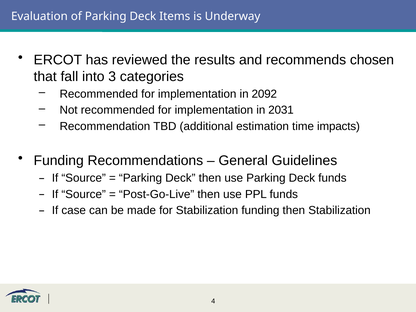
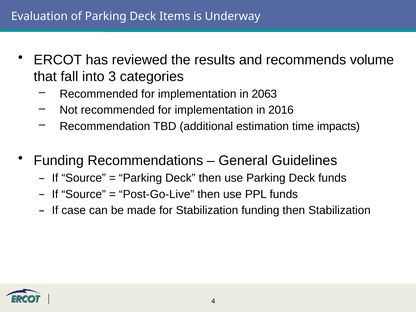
chosen: chosen -> volume
2092: 2092 -> 2063
2031: 2031 -> 2016
